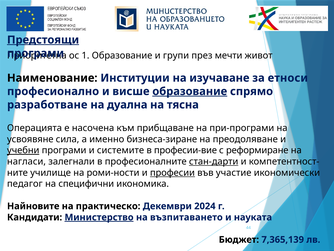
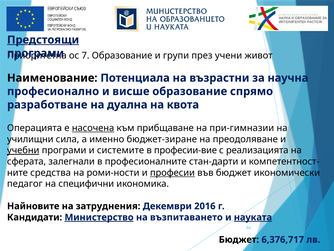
1: 1 -> 7
мечти: мечти -> учени
Институции: Институции -> Потенциала
изучаване: изучаване -> възрастни
етноси: етноси -> научна
образование at (190, 91) underline: present -> none
тясна: тясна -> квота
насочена underline: none -> present
при-програми: при-програми -> при-гимназии
усвоявяне: усвоявяне -> училищни
бизнеса-зиране: бизнеса-зиране -> бюджет-зиране
реформиране: реформиране -> реализацията
нагласи: нагласи -> сферата
стан-дарти underline: present -> none
училище: училище -> средства
във участие: участие -> бюджет
практическо: практическо -> затруднения
2024: 2024 -> 2016
науката underline: none -> present
7,365,139: 7,365,139 -> 6,376,717
